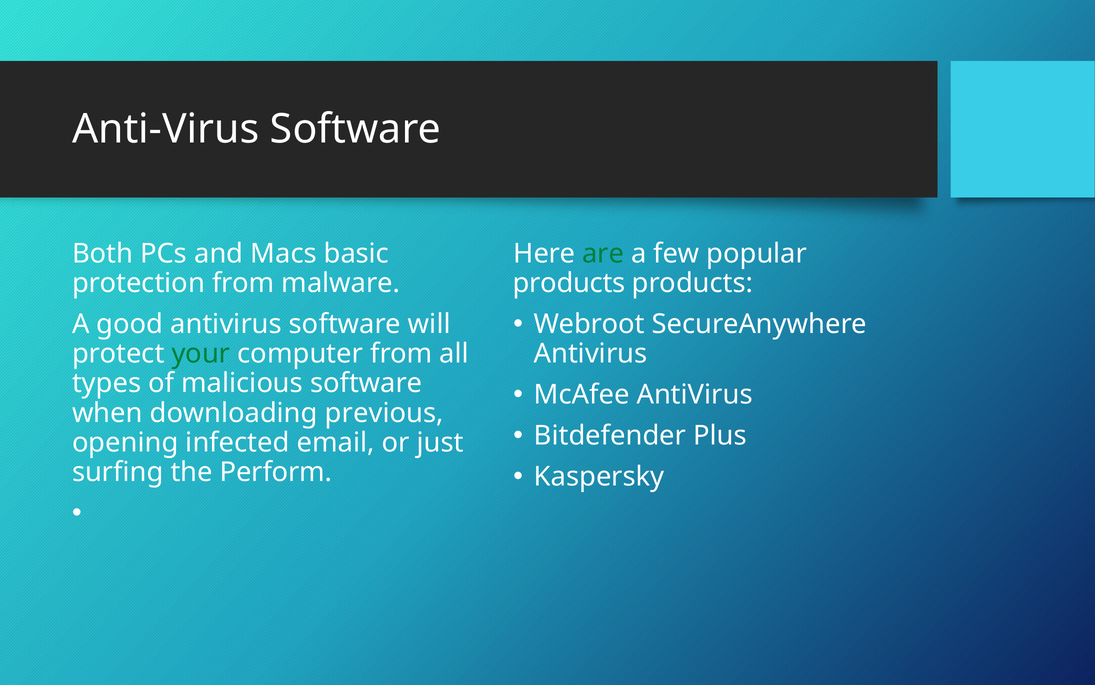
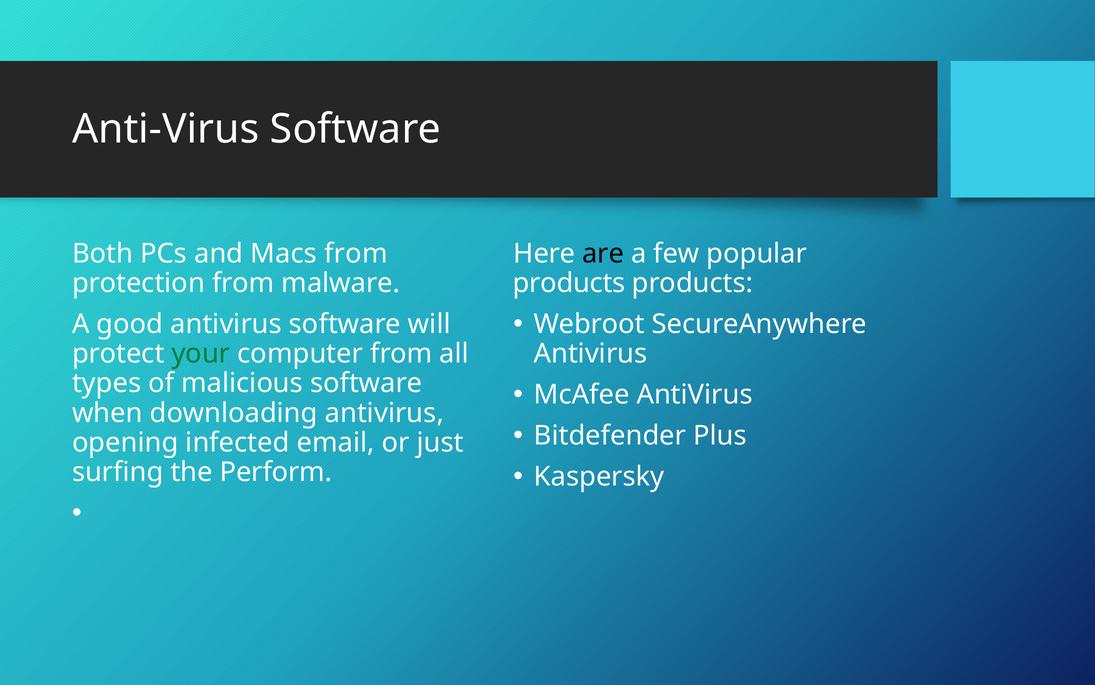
Macs basic: basic -> from
are colour: green -> black
downloading previous: previous -> antivirus
